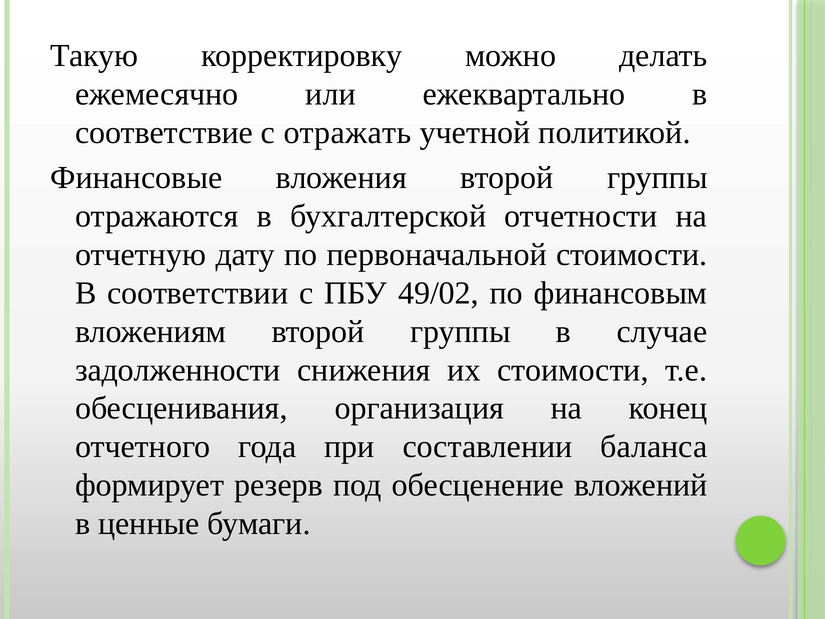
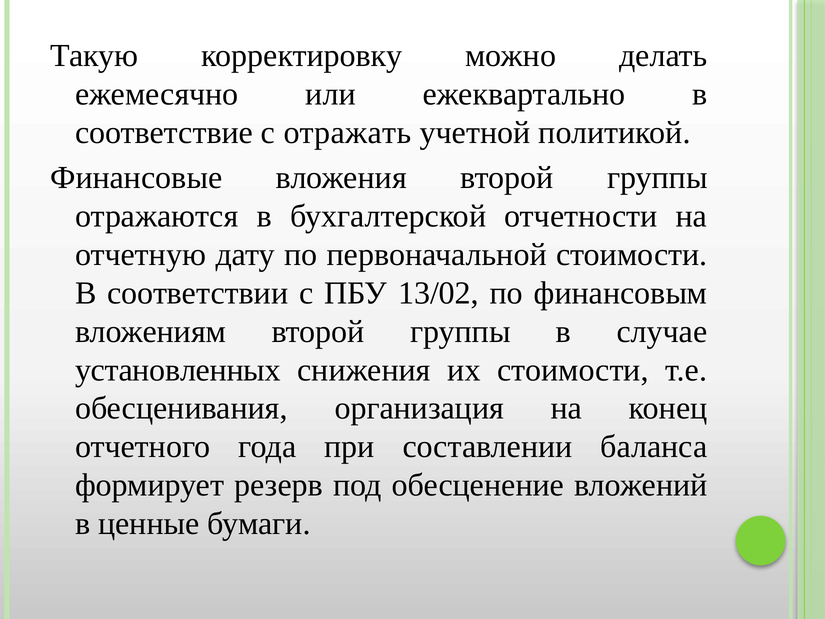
49/02: 49/02 -> 13/02
задолженности: задолженности -> установленных
